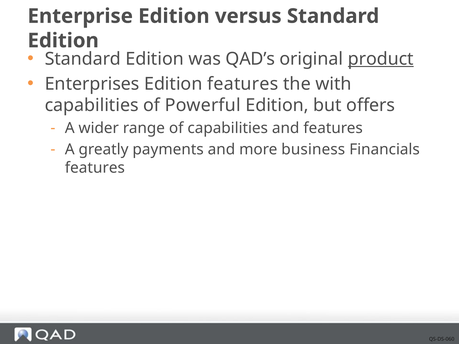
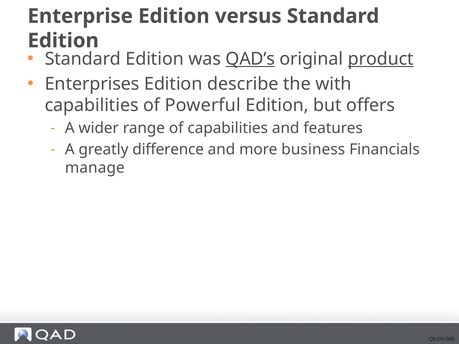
QAD’s underline: none -> present
Edition features: features -> describe
payments: payments -> difference
features at (95, 168): features -> manage
